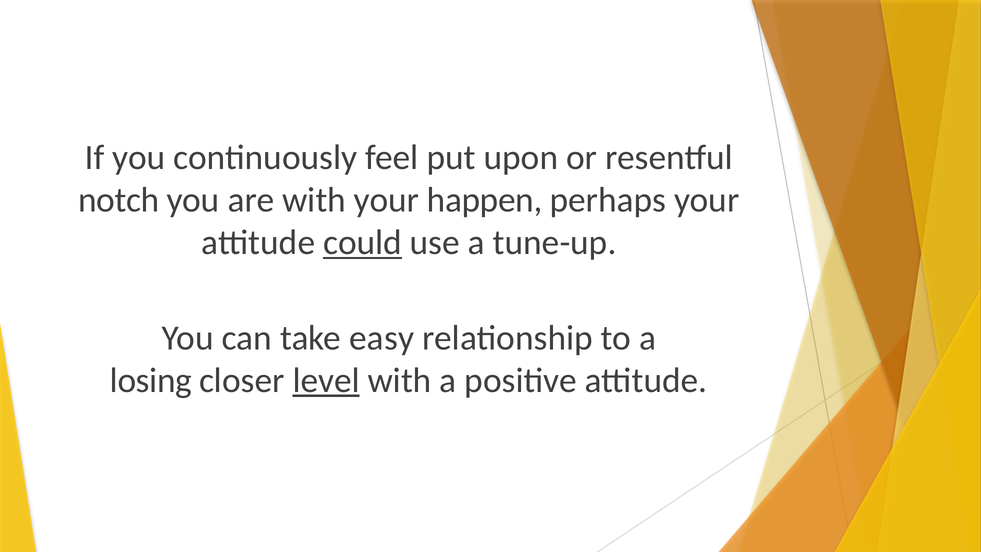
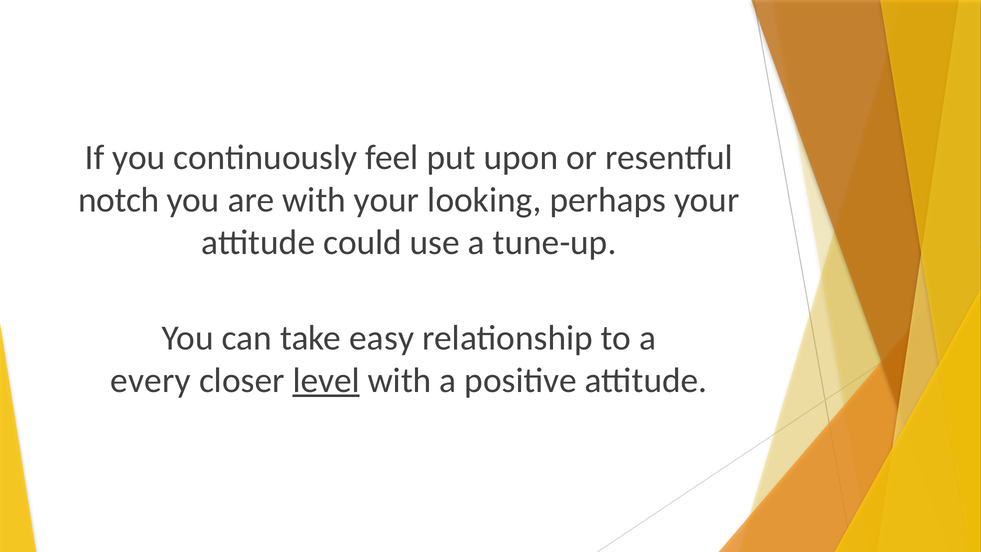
happen: happen -> looking
could underline: present -> none
losing: losing -> every
